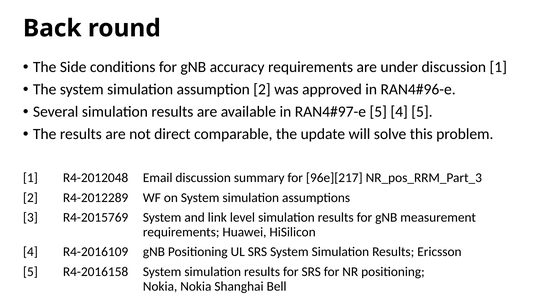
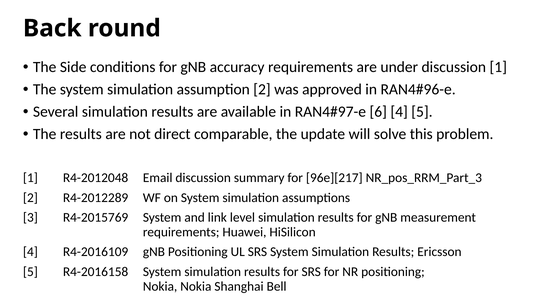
5 at (378, 112): 5 -> 6
